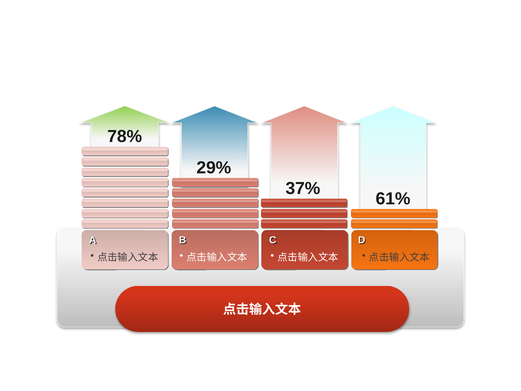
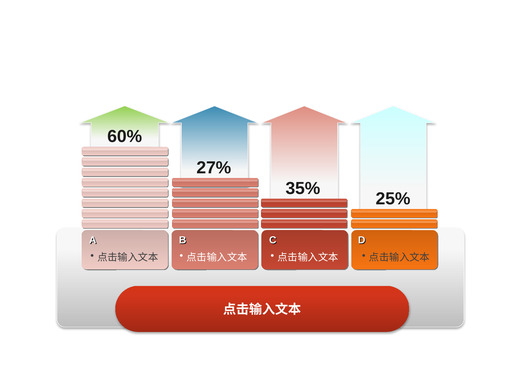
78%: 78% -> 60%
29%: 29% -> 27%
37%: 37% -> 35%
61%: 61% -> 25%
